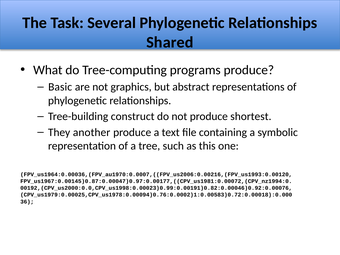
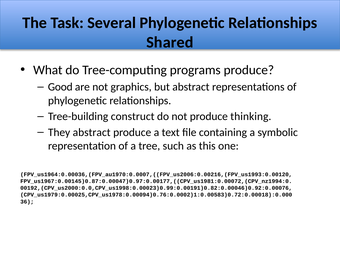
Basic: Basic -> Good
shortest: shortest -> thinking
They another: another -> abstract
